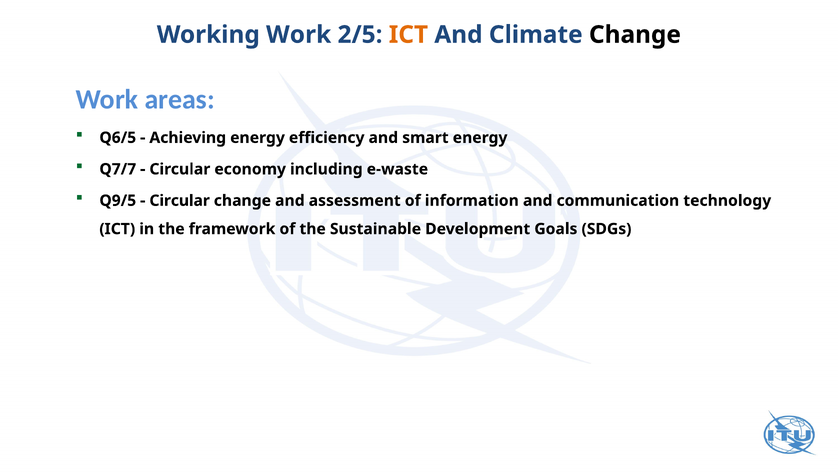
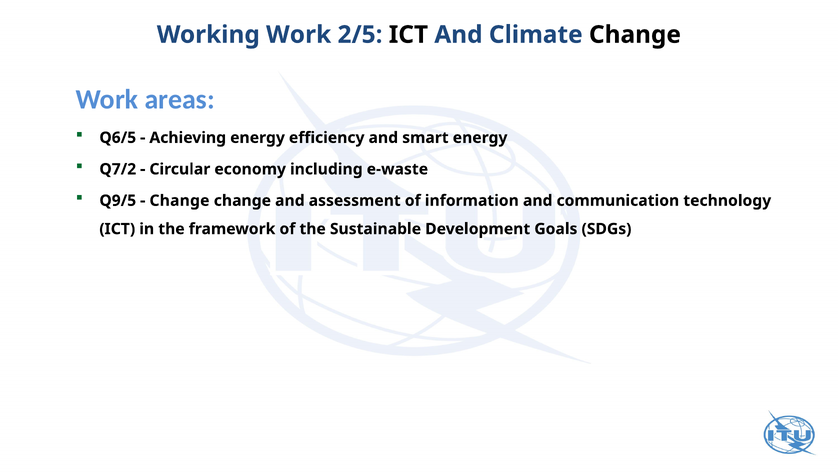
ICT at (408, 35) colour: orange -> black
Q7/7: Q7/7 -> Q7/2
Circular at (180, 200): Circular -> Change
